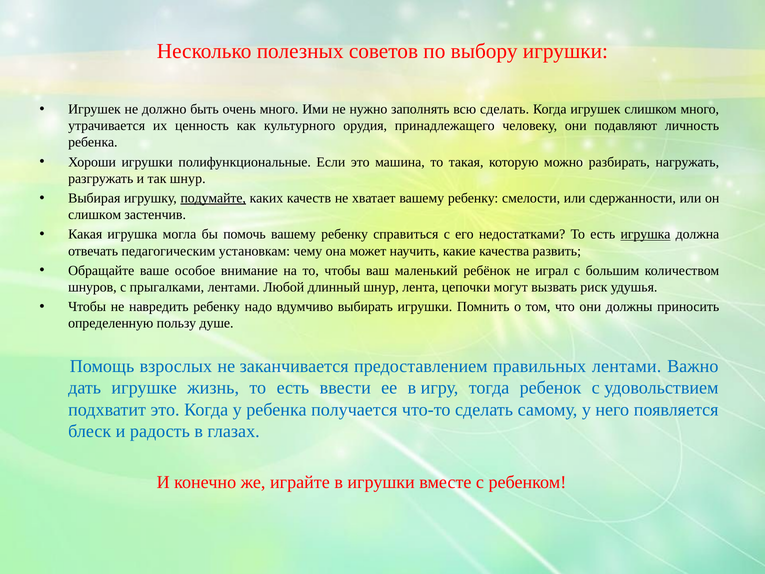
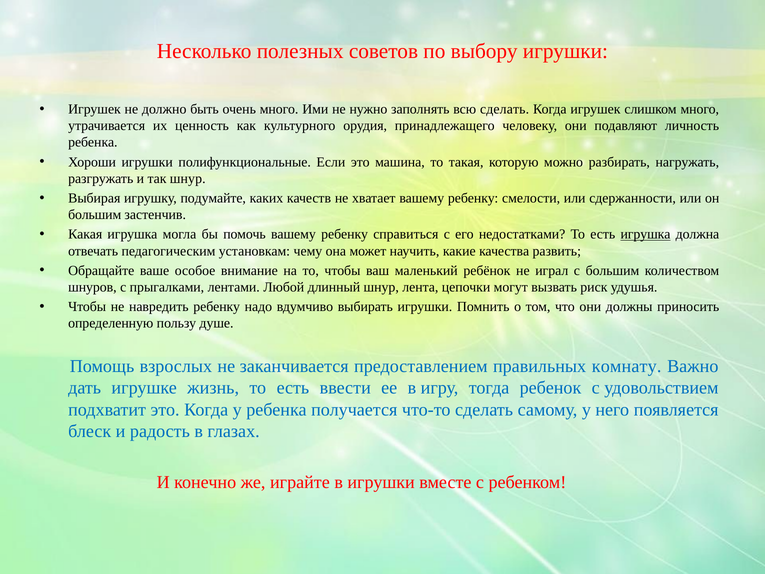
подумайте underline: present -> none
слишком at (95, 215): слишком -> большим
правильных лентами: лентами -> комнату
